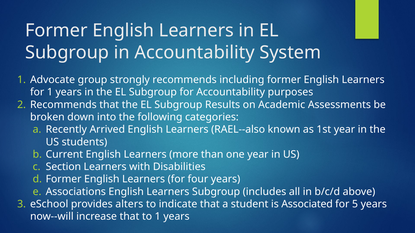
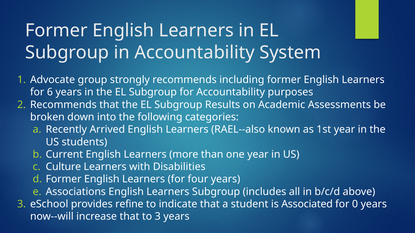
for 1: 1 -> 6
Section: Section -> Culture
alters: alters -> refine
5: 5 -> 0
to 1: 1 -> 3
